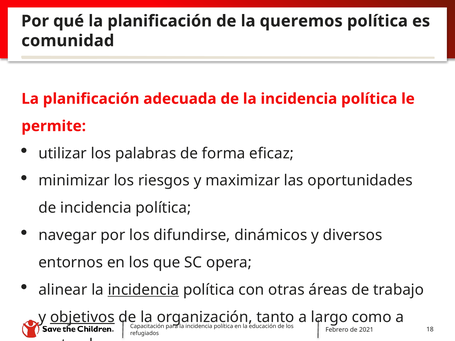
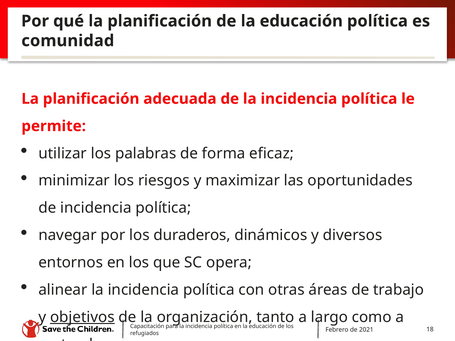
de la queremos: queremos -> educación
difundirse: difundirse -> duraderos
incidencia at (143, 290) underline: present -> none
